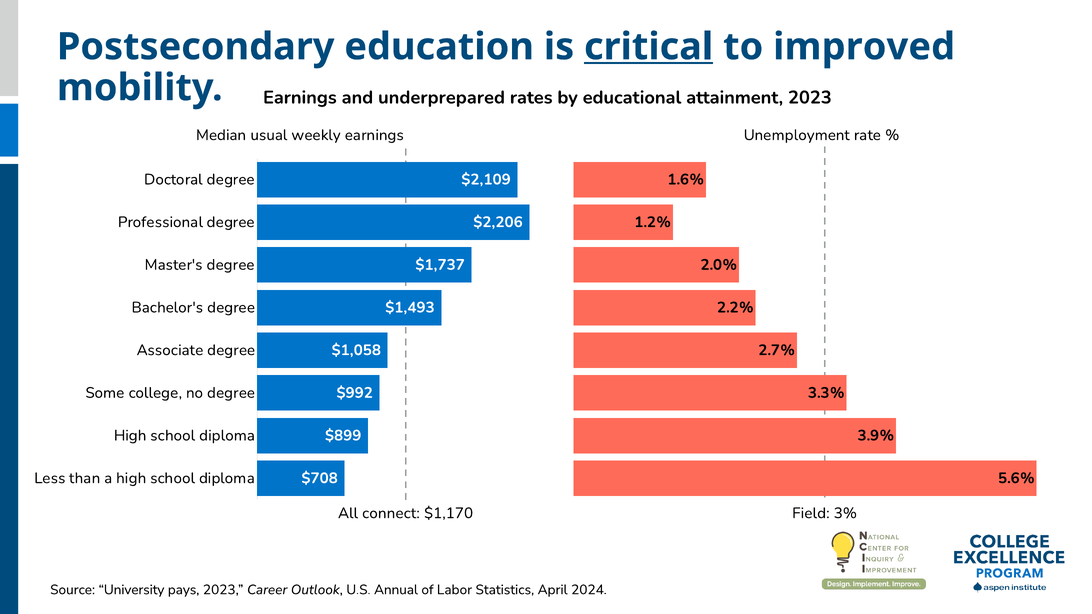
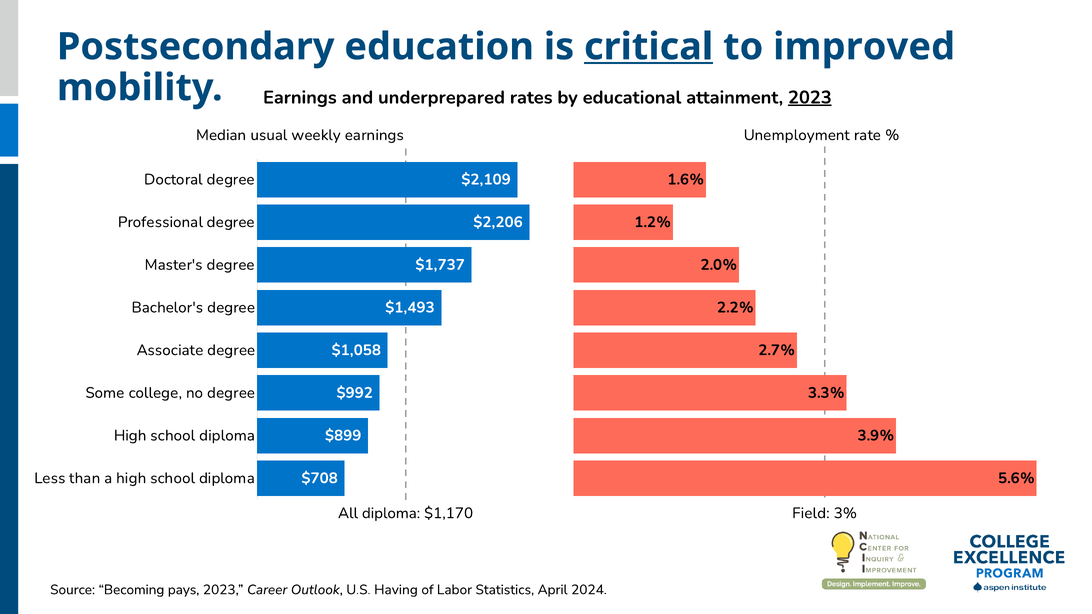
2023 at (810, 97) underline: none -> present
All connect: connect -> diploma
University: University -> Becoming
Annual: Annual -> Having
